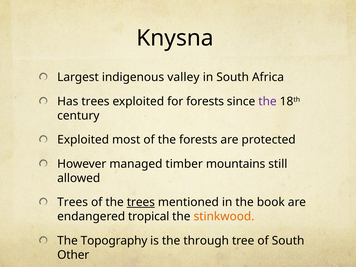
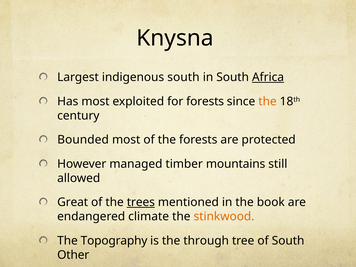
indigenous valley: valley -> south
Africa underline: none -> present
Has trees: trees -> most
the at (268, 101) colour: purple -> orange
Exploited at (83, 140): Exploited -> Bounded
Trees at (73, 202): Trees -> Great
tropical: tropical -> climate
